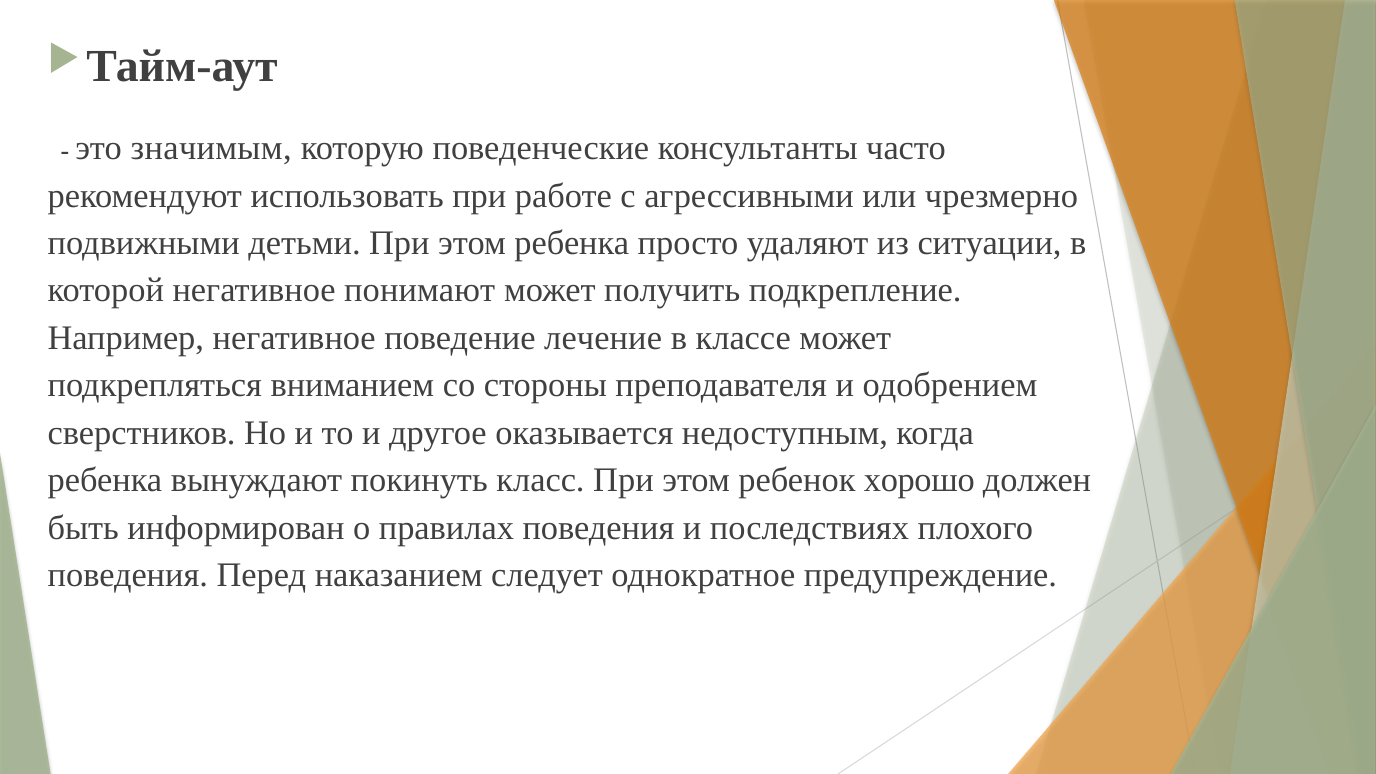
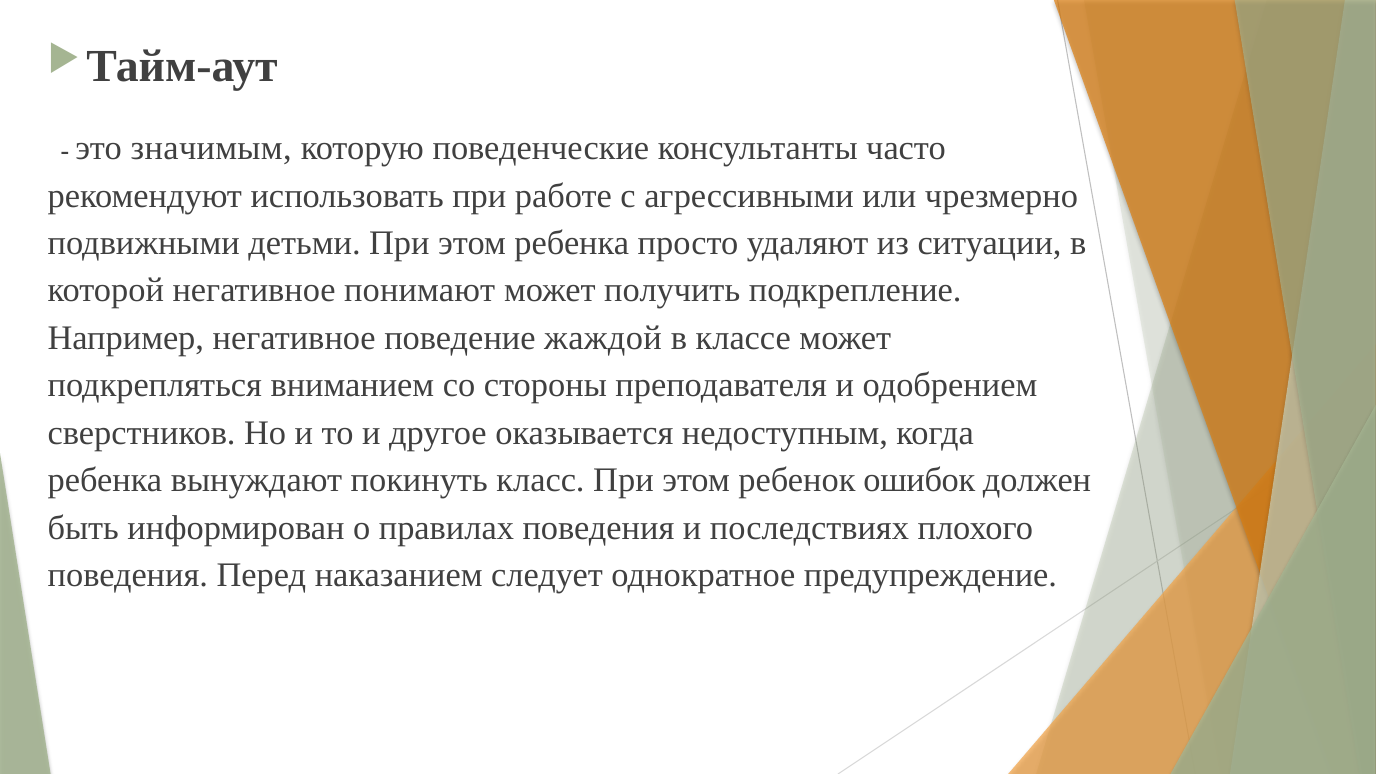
лечение: лечение -> жаждой
хорошо: хорошо -> ошибок
